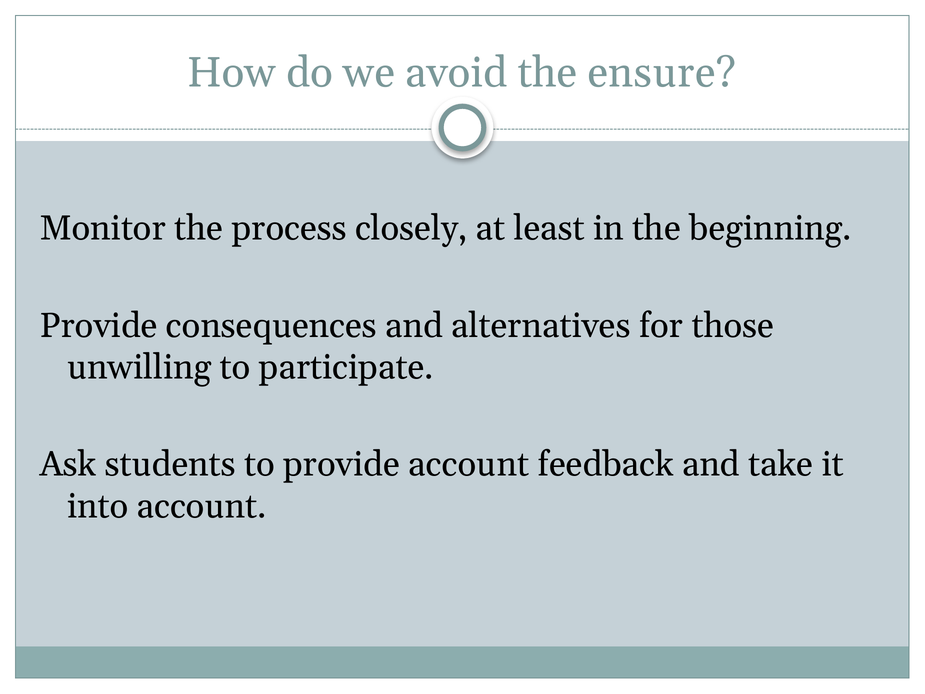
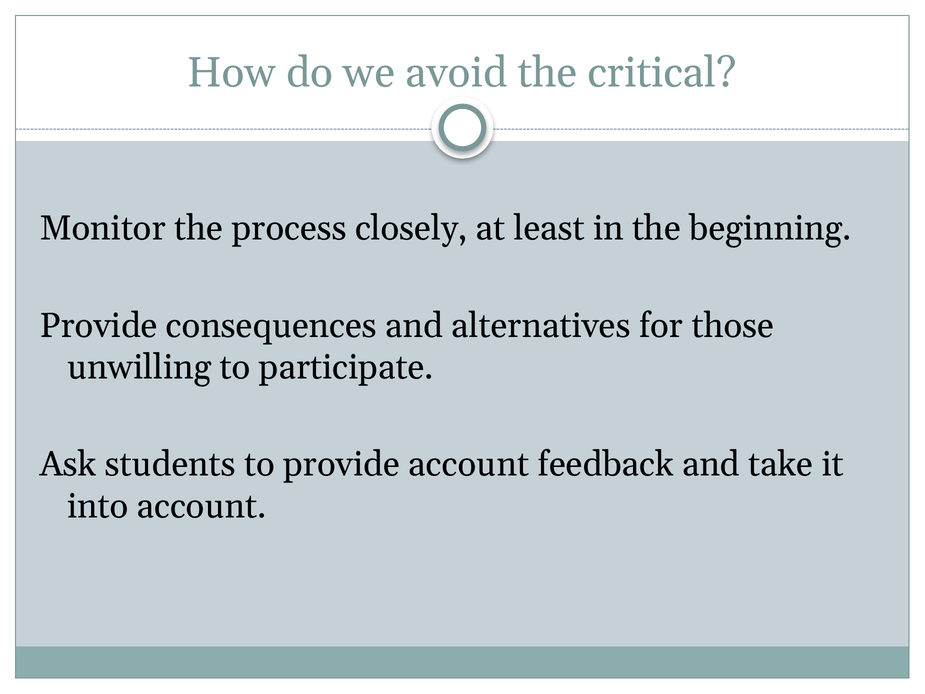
ensure: ensure -> critical
